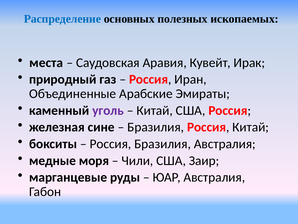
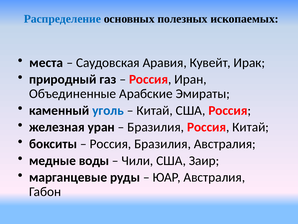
уголь colour: purple -> blue
сине: сине -> уран
моря: моря -> воды
